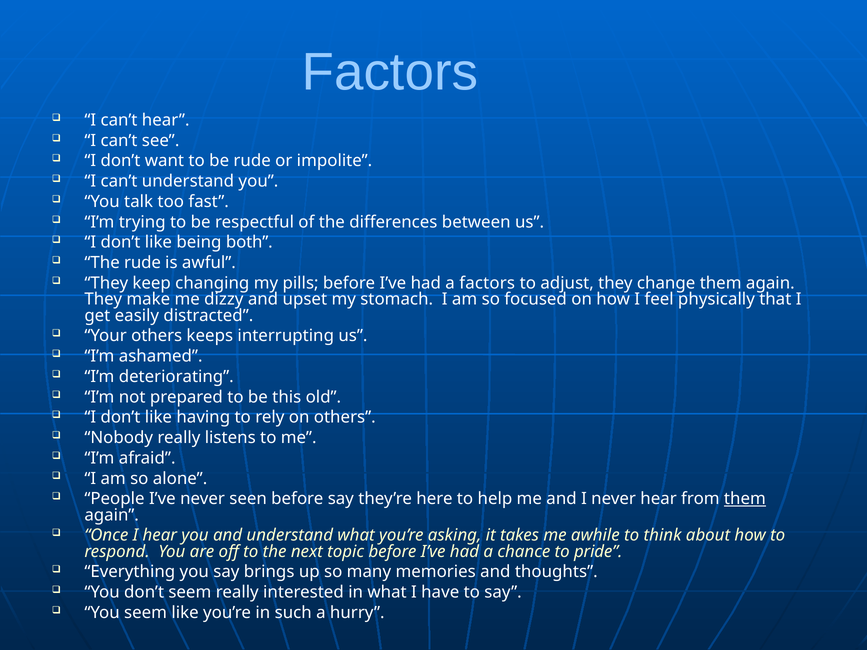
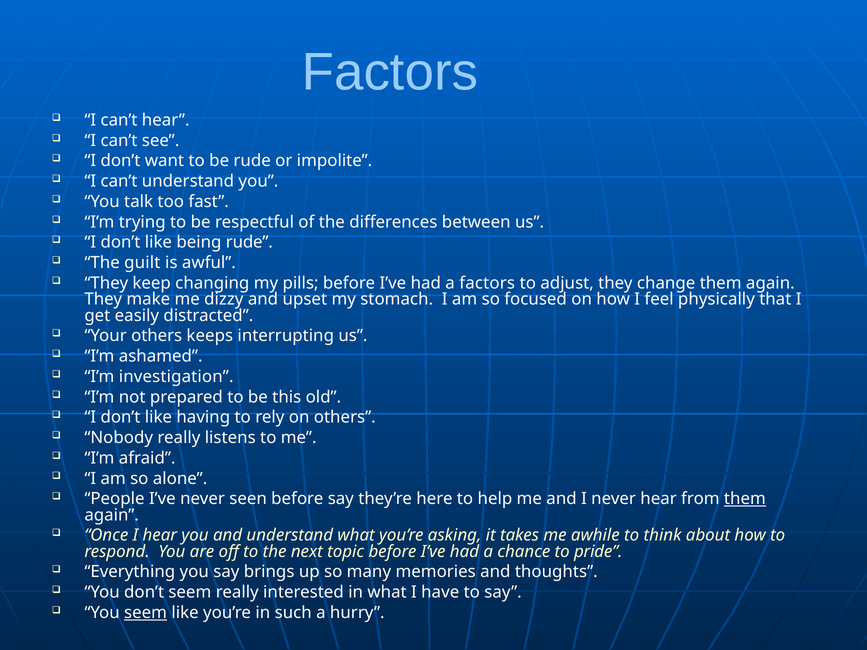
being both: both -> rude
The rude: rude -> guilt
deteriorating: deteriorating -> investigation
seem at (146, 613) underline: none -> present
